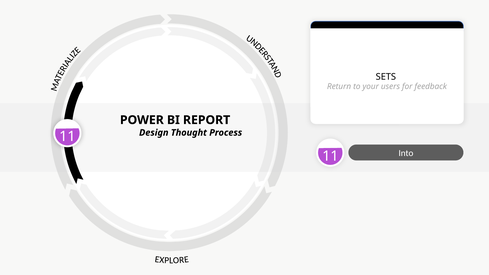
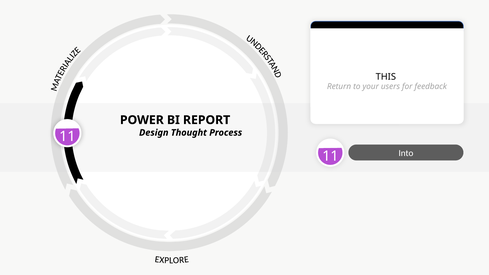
SETS: SETS -> THIS
